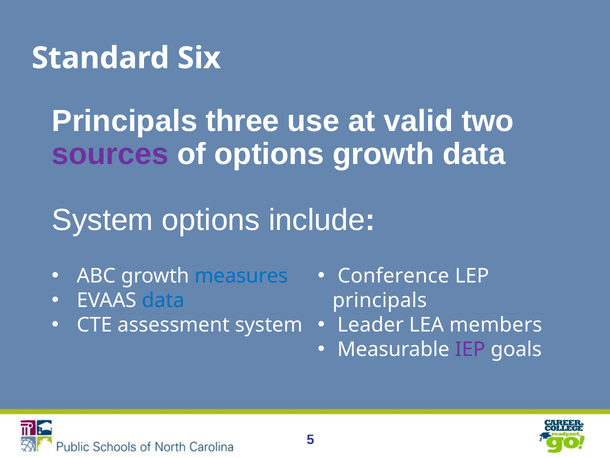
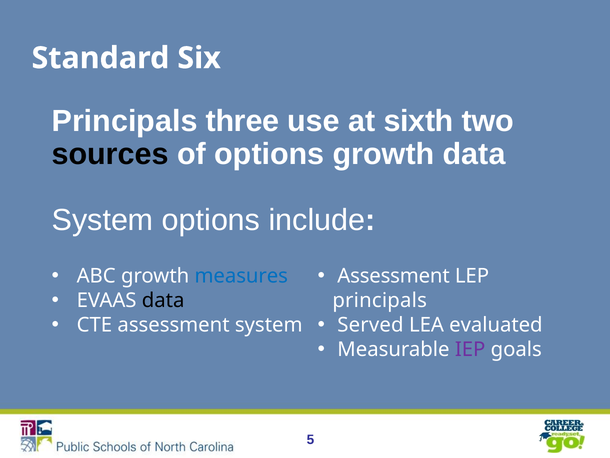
valid: valid -> sixth
sources colour: purple -> black
Conference at (393, 276): Conference -> Assessment
data at (163, 300) colour: blue -> black
Leader: Leader -> Served
members: members -> evaluated
